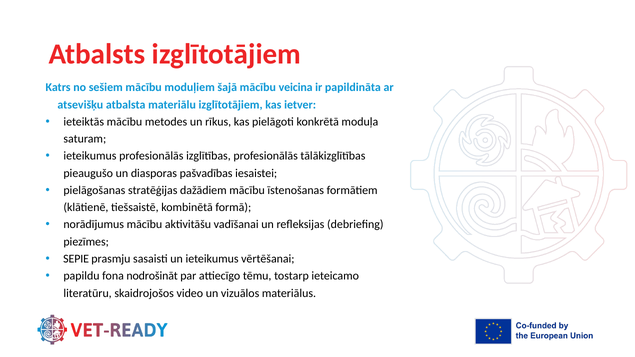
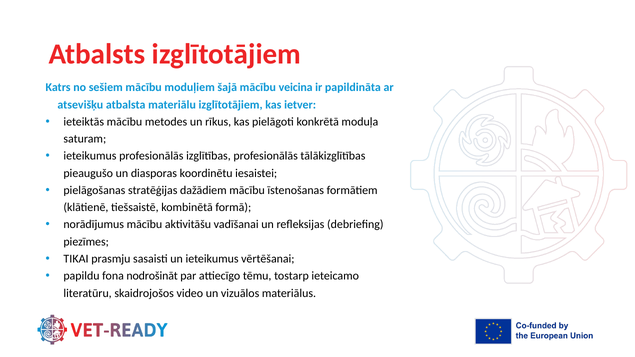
pašvadības: pašvadības -> koordinētu
SEPIE: SEPIE -> TIKAI
